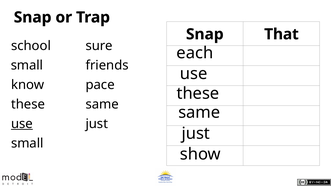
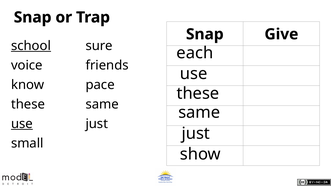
That: That -> Give
school underline: none -> present
small at (27, 65): small -> voice
